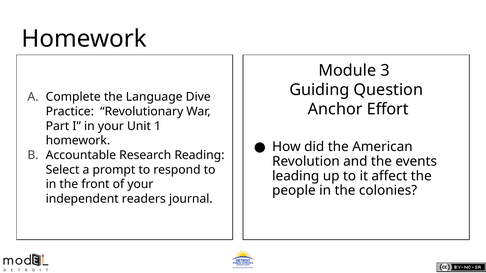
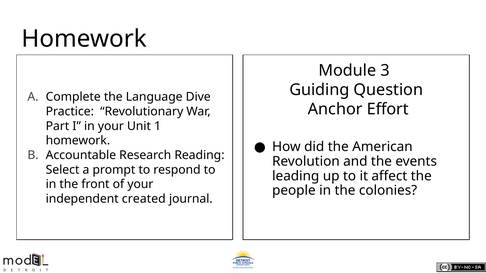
readers: readers -> created
